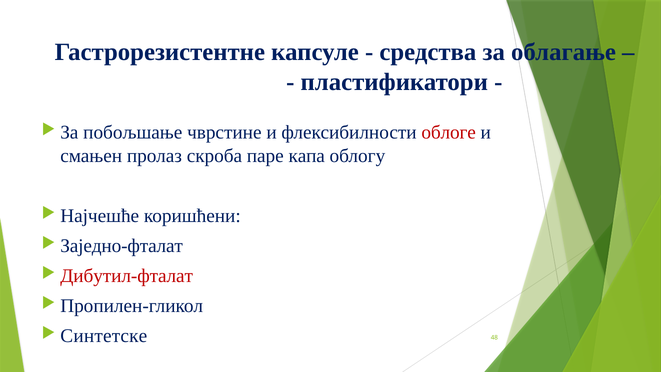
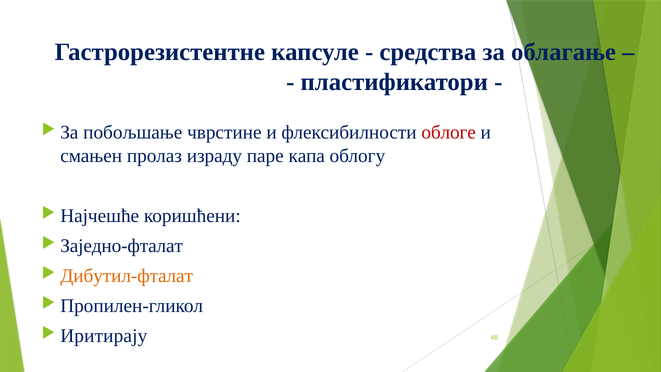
скроба: скроба -> израду
Дибутил-фталат colour: red -> orange
Синтетске: Синтетске -> Иритирају
